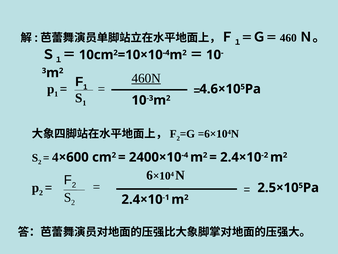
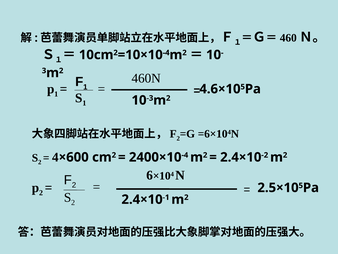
460N underline: present -> none
